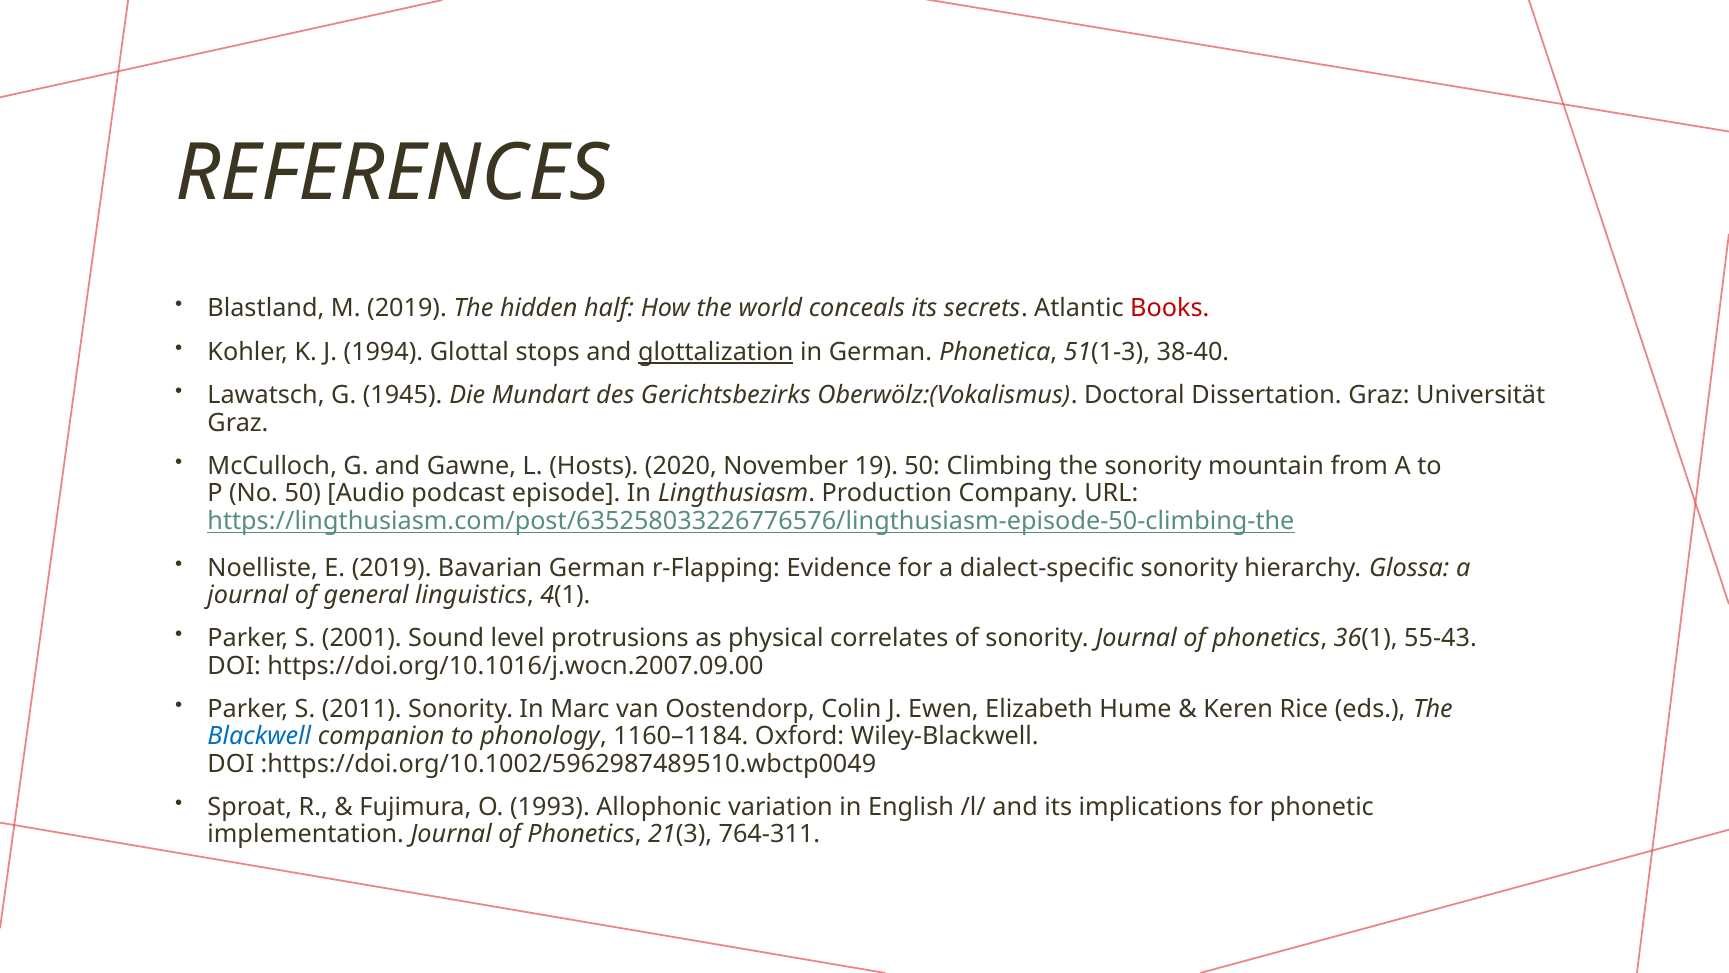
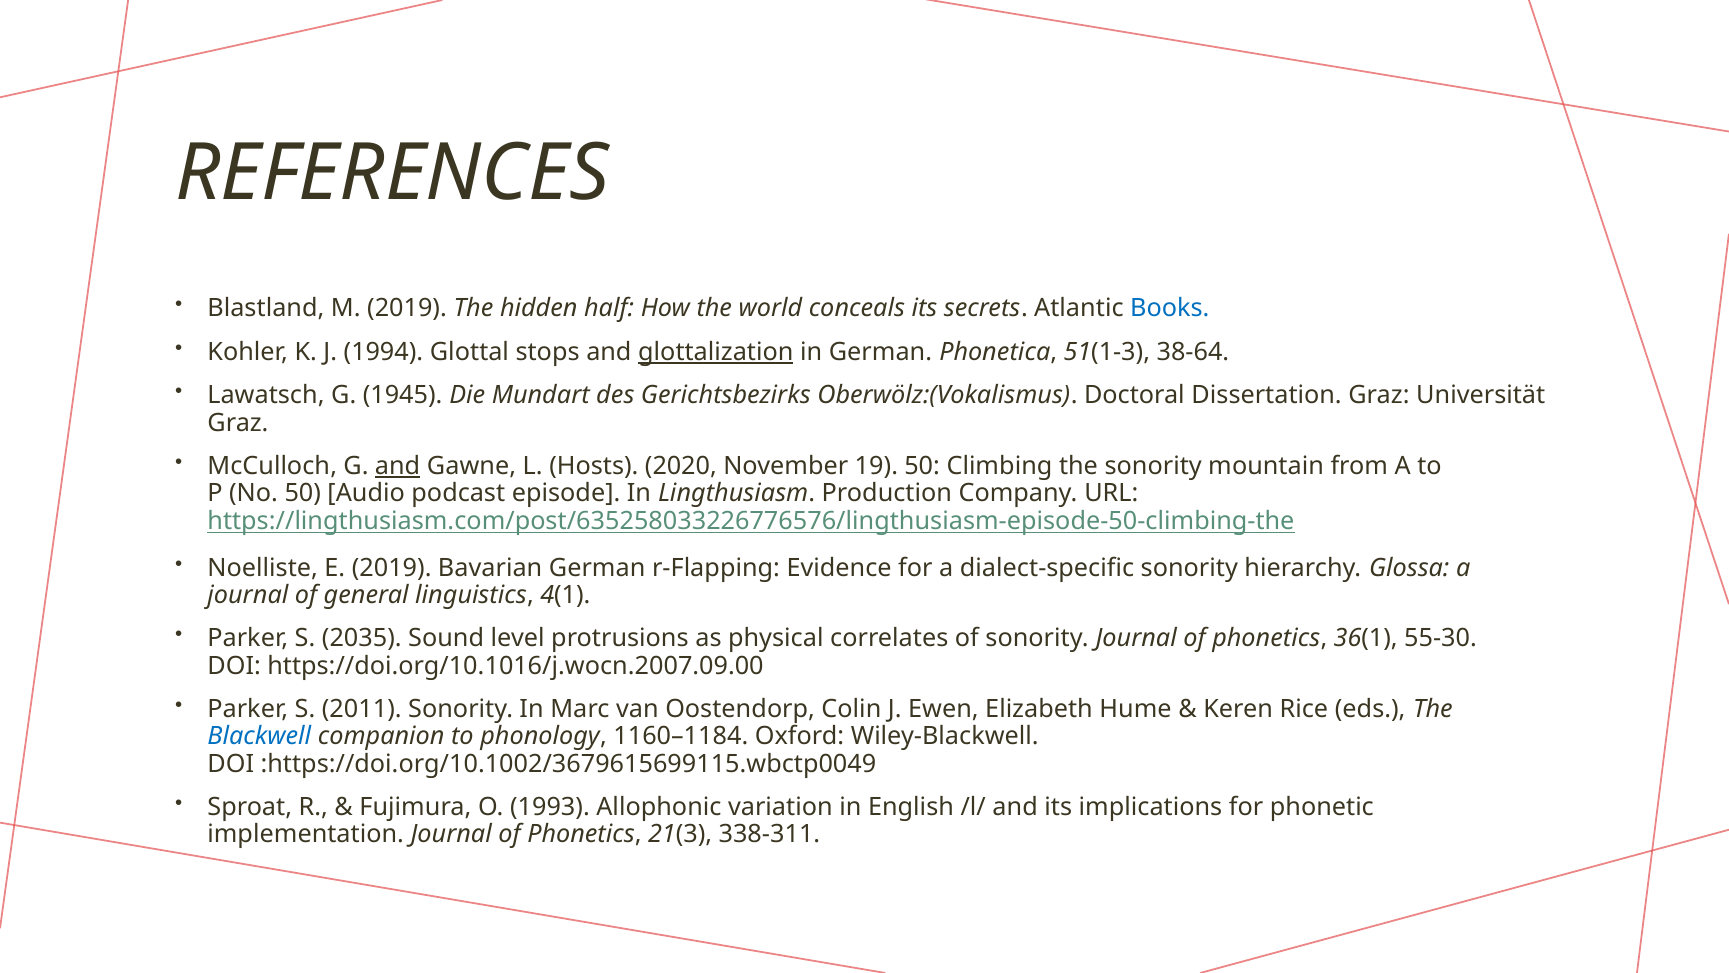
Books colour: red -> blue
38-40: 38-40 -> 38-64
and at (398, 466) underline: none -> present
2001: 2001 -> 2035
55-43: 55-43 -> 55-30
:https://doi.org/10.1002/5962987489510.wbctp0049: :https://doi.org/10.1002/5962987489510.wbctp0049 -> :https://doi.org/10.1002/3679615699115.wbctp0049
764-311: 764-311 -> 338-311
